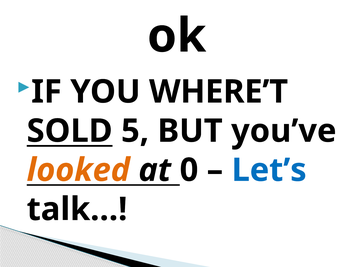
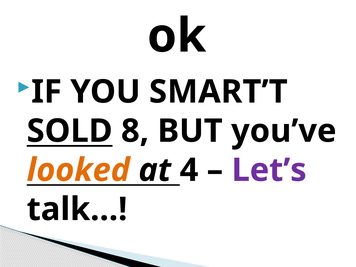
WHERE’T: WHERE’T -> SMART’T
5: 5 -> 8
0: 0 -> 4
Let’s colour: blue -> purple
